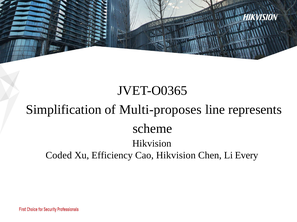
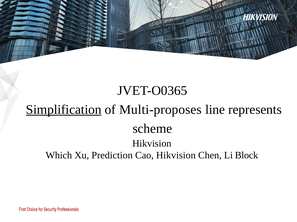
Simplification underline: none -> present
Coded: Coded -> Which
Efficiency: Efficiency -> Prediction
Every: Every -> Block
